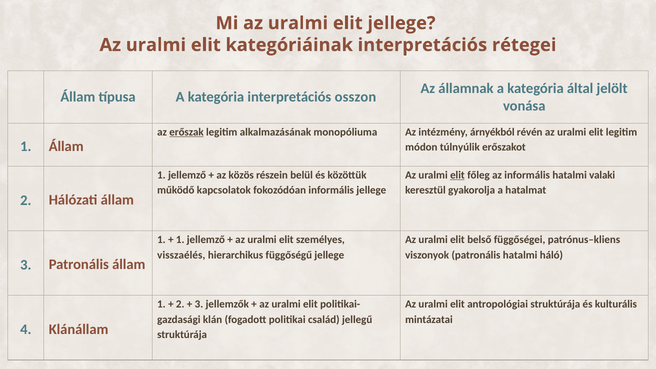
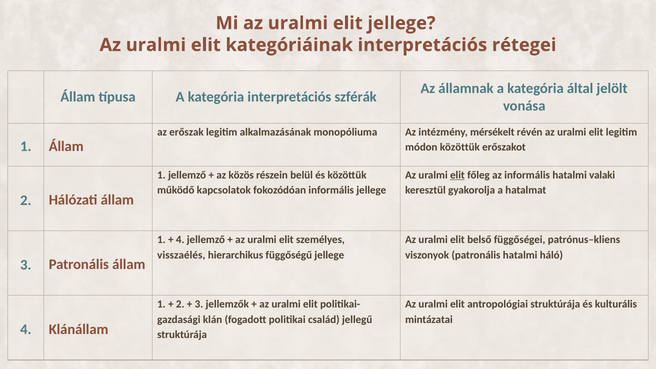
osszon: osszon -> szférák
erőszak underline: present -> none
árnyékból: árnyékból -> mérsékelt
módon túlnyúlik: túlnyúlik -> közöttük
1 at (180, 240): 1 -> 4
